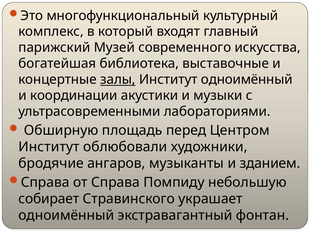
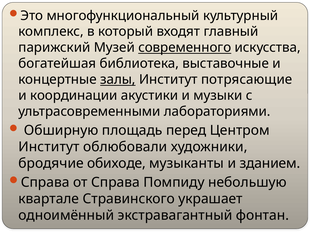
современного underline: none -> present
Институт одноимённый: одноимённый -> потрясающие
ангаров: ангаров -> обиходе
собирает: собирает -> квартале
